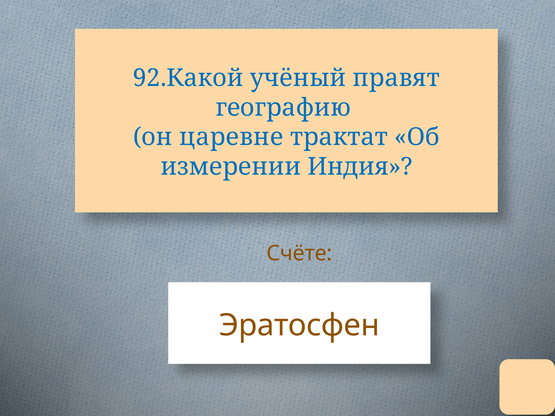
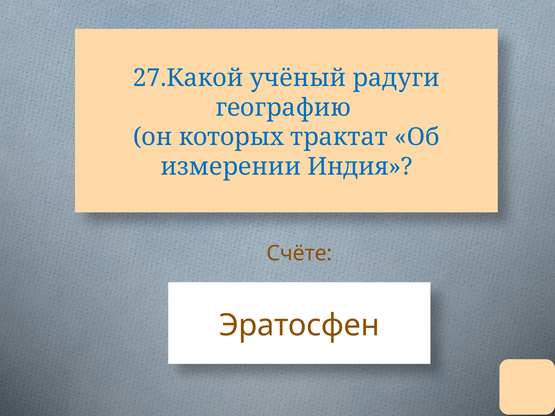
92.Какой: 92.Какой -> 27.Какой
правят: правят -> радуги
царевне: царевне -> которых
